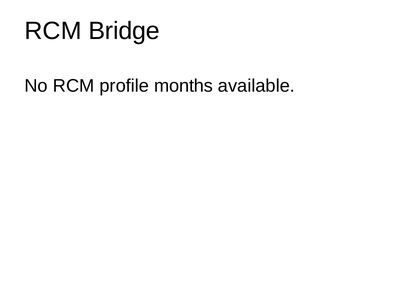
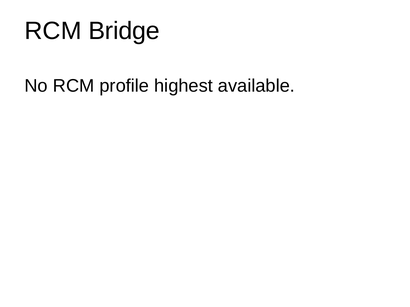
months: months -> highest
